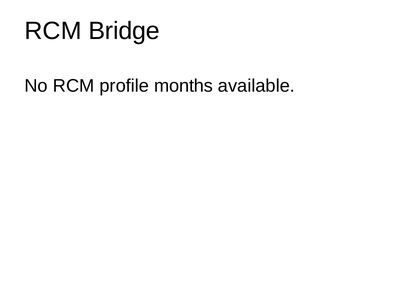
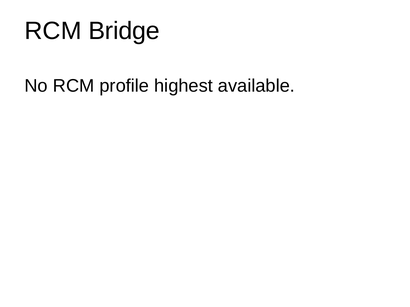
months: months -> highest
